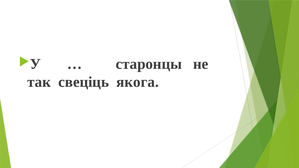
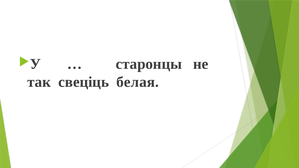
якога: якога -> белая
